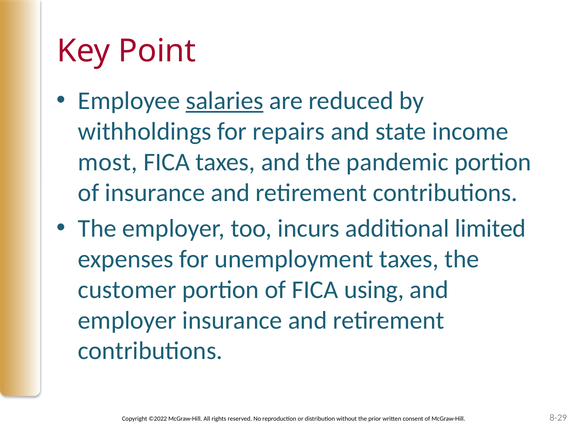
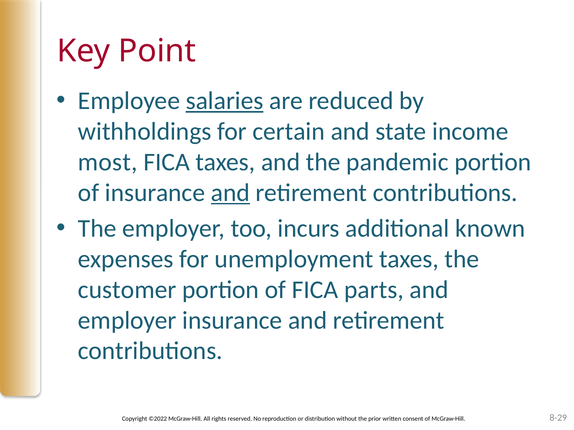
repairs: repairs -> certain
and at (230, 193) underline: none -> present
limited: limited -> known
using: using -> parts
